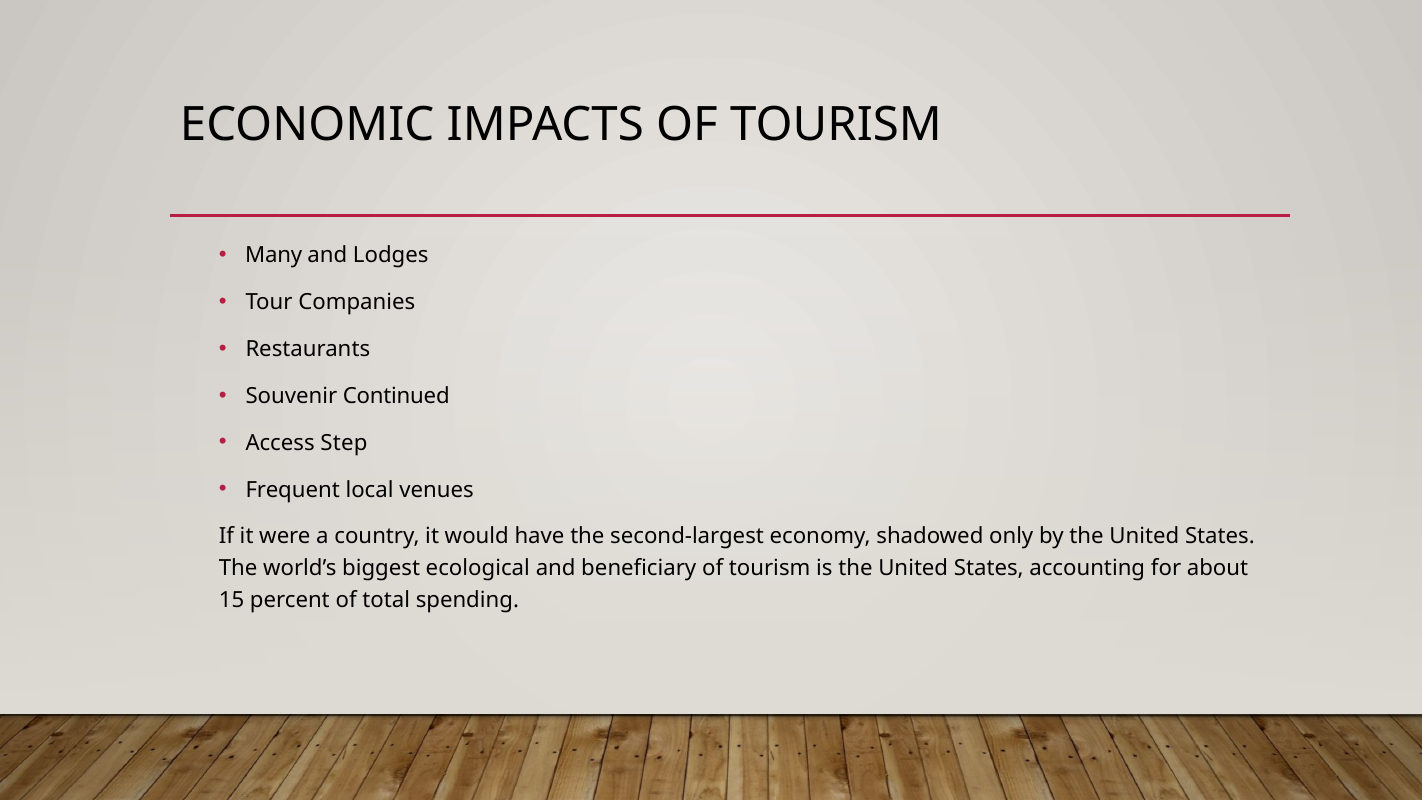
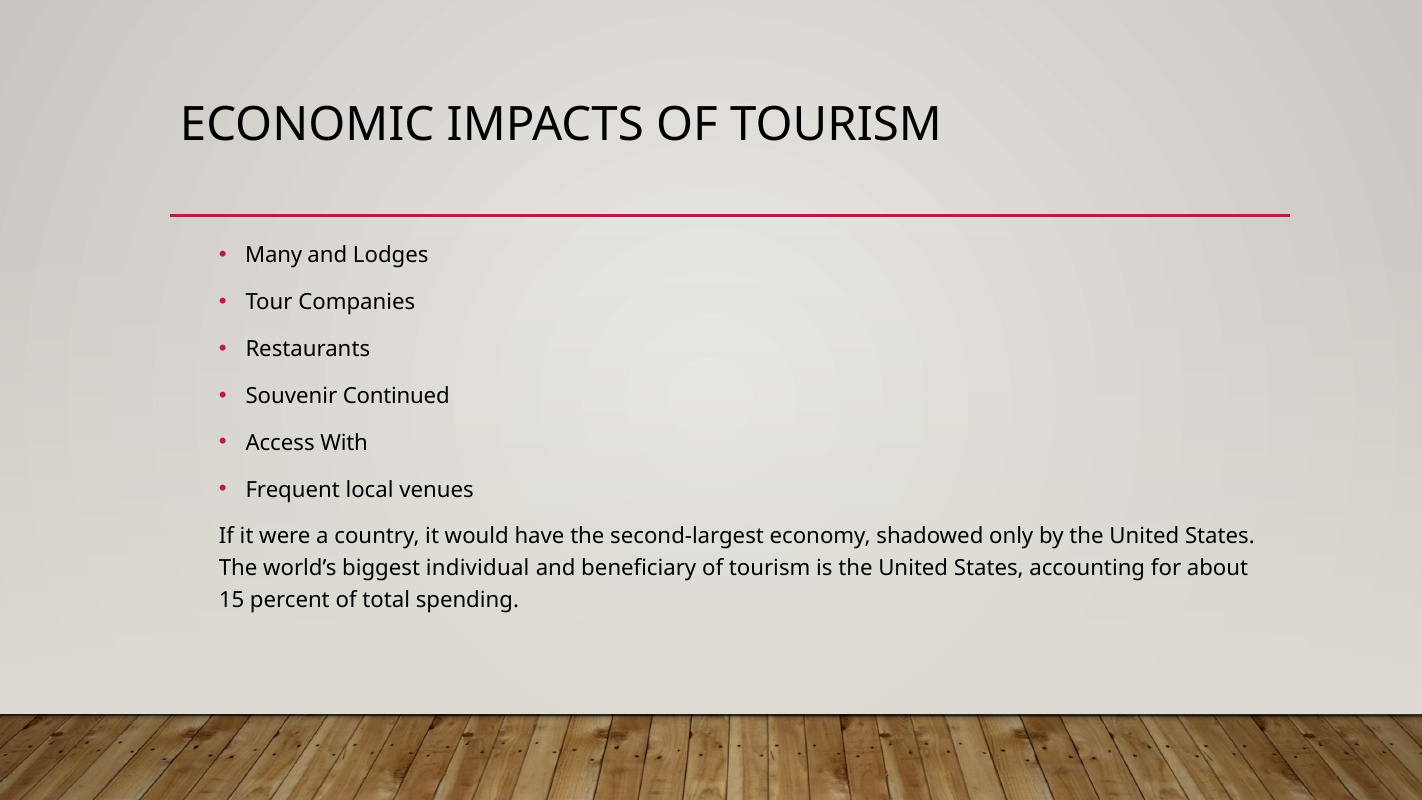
Step: Step -> With
ecological: ecological -> individual
